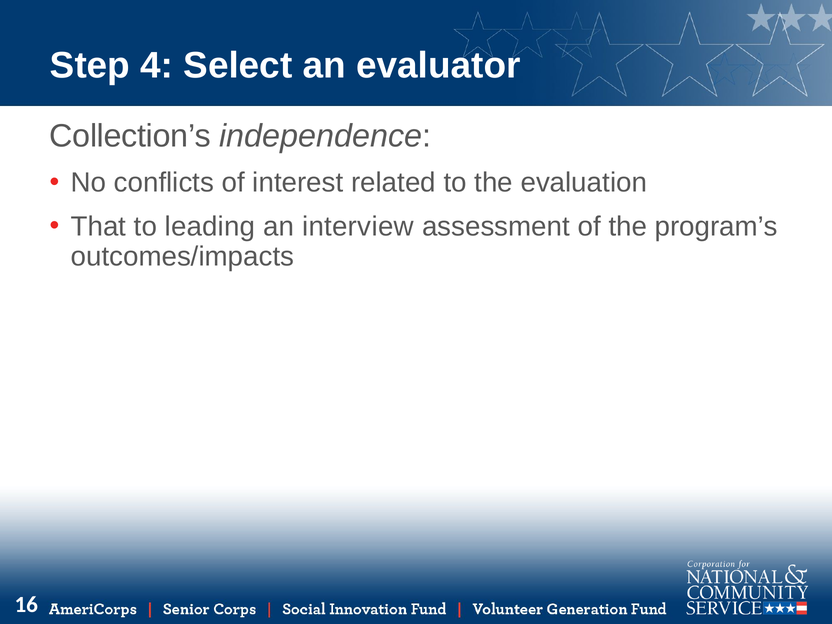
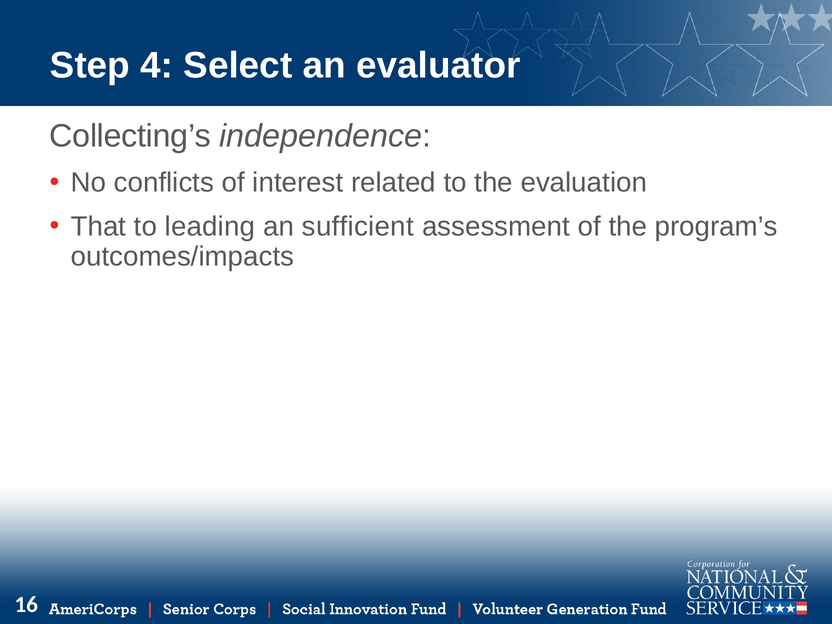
Collection’s: Collection’s -> Collecting’s
interview: interview -> sufficient
